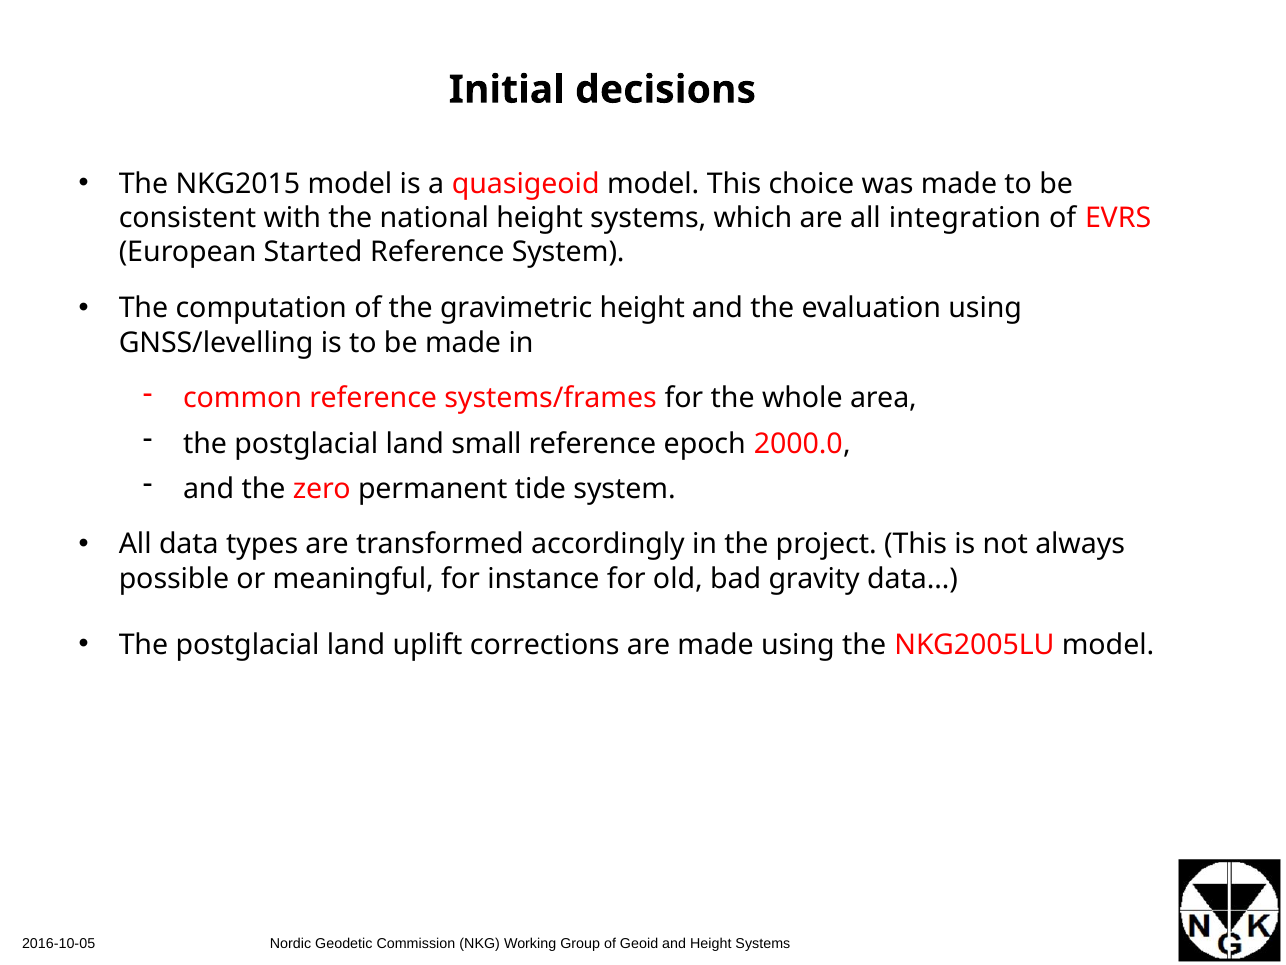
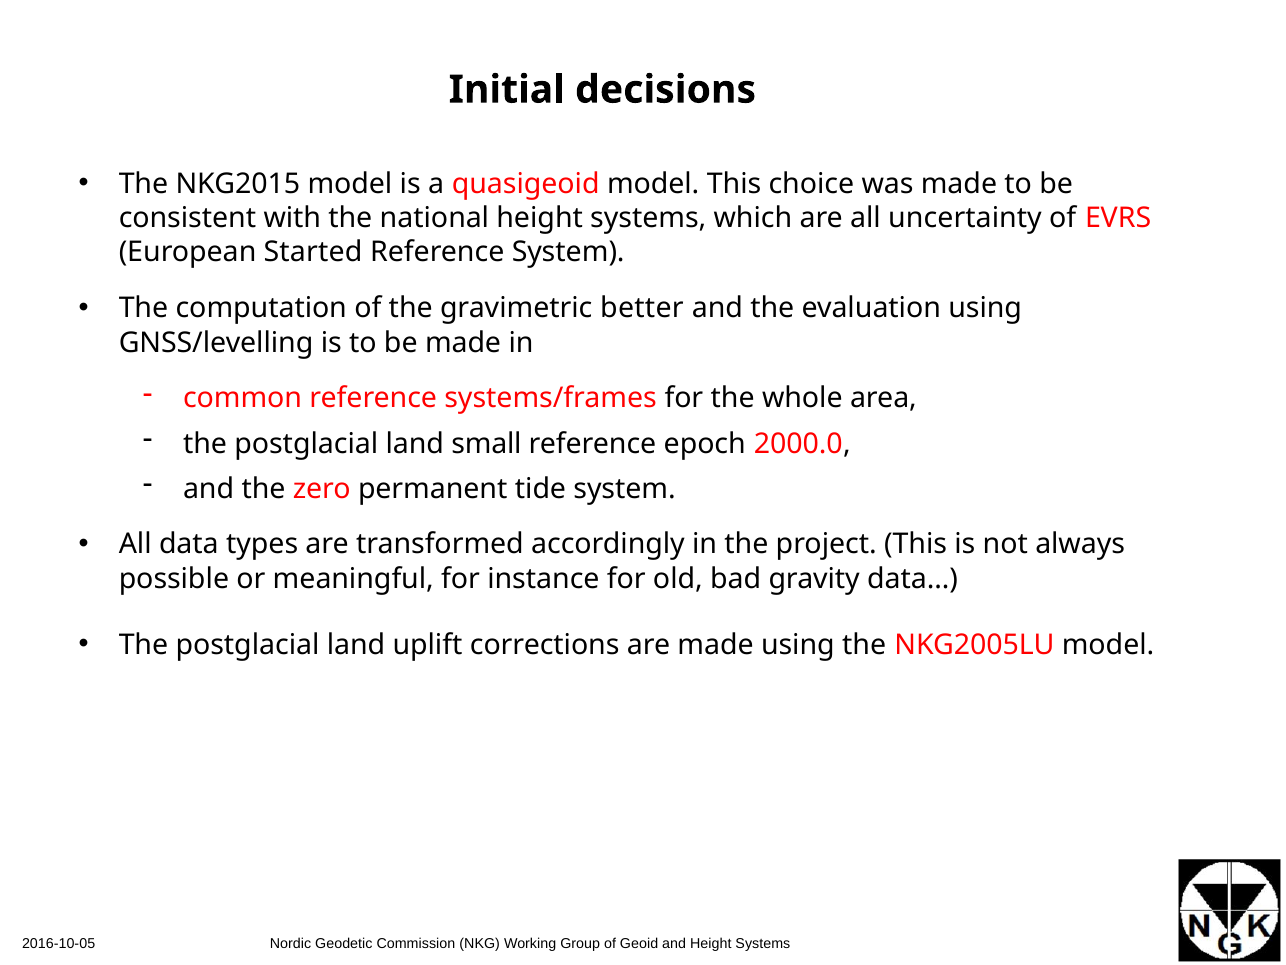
integration: integration -> uncertainty
gravimetric height: height -> better
